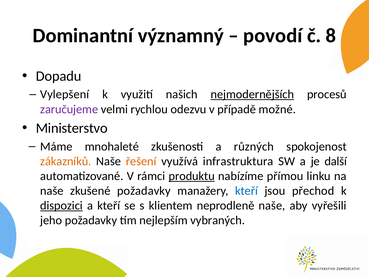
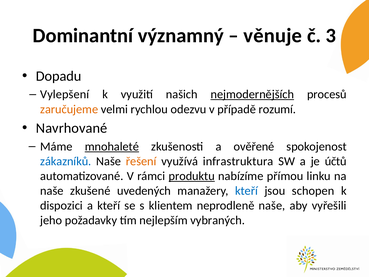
povodí: povodí -> věnuje
8: 8 -> 3
zaručujeme colour: purple -> orange
možné: možné -> rozumí
Ministerstvo: Ministerstvo -> Navrhované
mnohaleté underline: none -> present
různých: různých -> ověřené
zákazníků colour: orange -> blue
další: další -> účtů
zkušené požadavky: požadavky -> uvedených
přechod: přechod -> schopen
dispozici underline: present -> none
